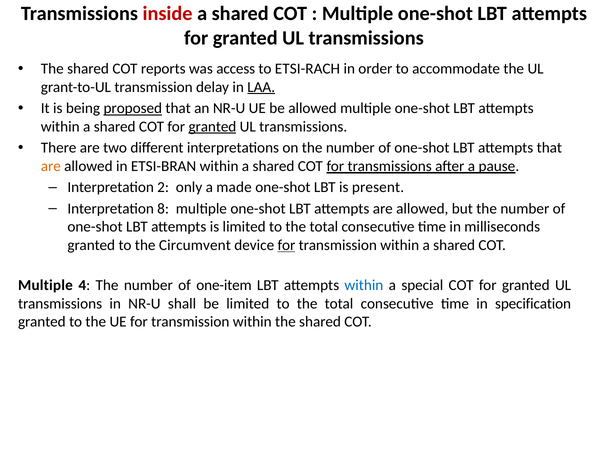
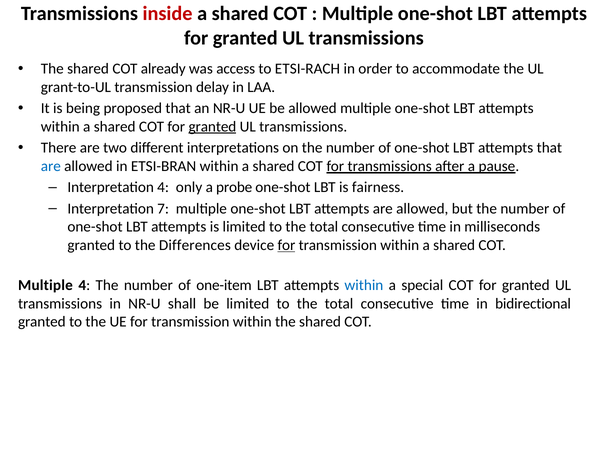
reports: reports -> already
LAA underline: present -> none
proposed underline: present -> none
are at (51, 166) colour: orange -> blue
Interpretation 2: 2 -> 4
made: made -> probe
present: present -> fairness
8: 8 -> 7
Circumvent: Circumvent -> Differences
specification: specification -> bidirectional
